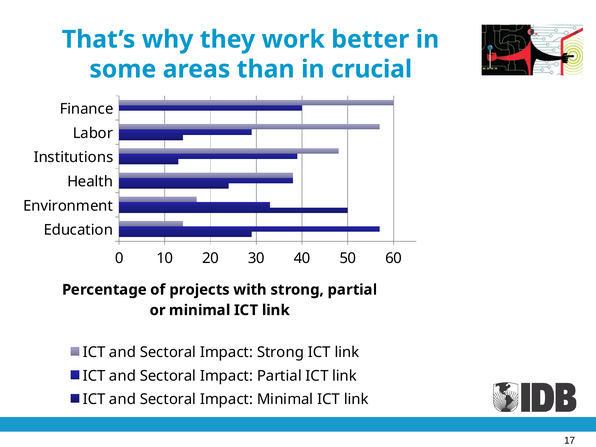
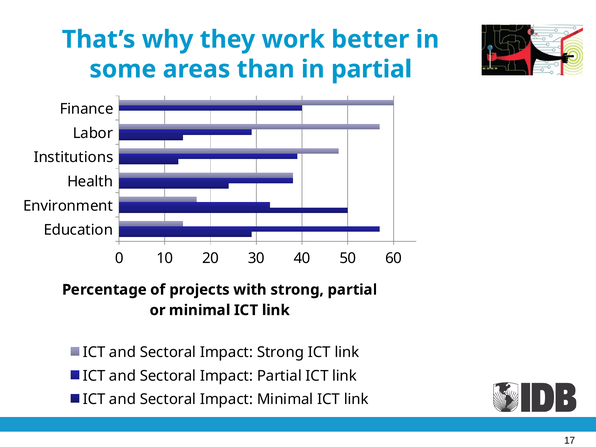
in crucial: crucial -> partial
